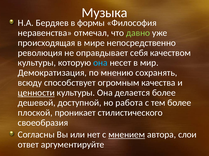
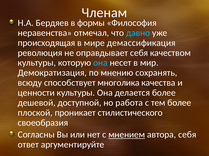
Музыка: Музыка -> Членам
давно colour: light green -> light blue
непосредственно: непосредственно -> демассификация
огромным: огромным -> многолика
ценности underline: present -> none
автора слои: слои -> себя
